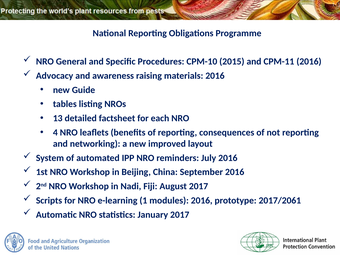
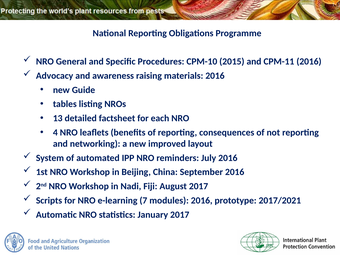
1: 1 -> 7
2017/2061: 2017/2061 -> 2017/2021
